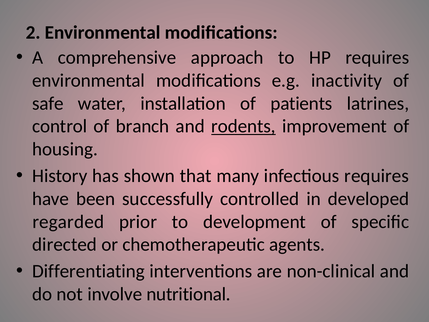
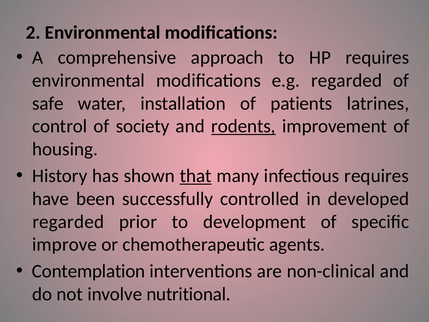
e.g inactivity: inactivity -> regarded
branch: branch -> society
that underline: none -> present
directed: directed -> improve
Differentiating: Differentiating -> Contemplation
